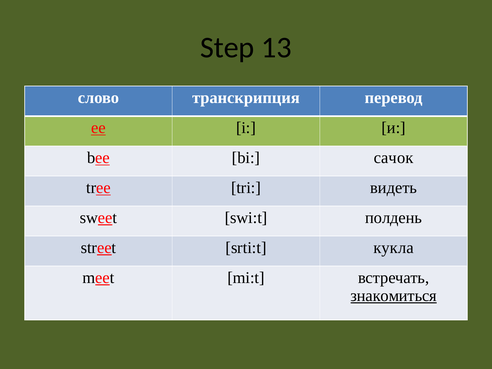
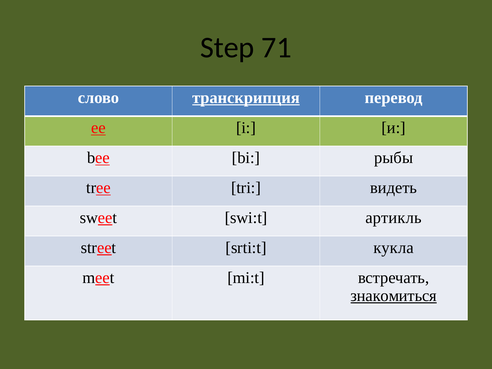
13: 13 -> 71
транскрипция underline: none -> present
сачок: сачок -> рыбы
полдень: полдень -> артикль
